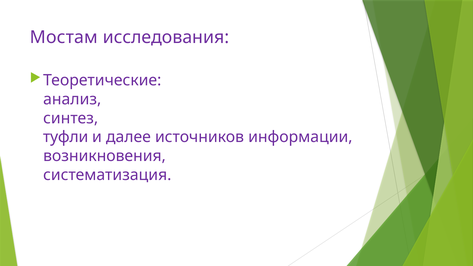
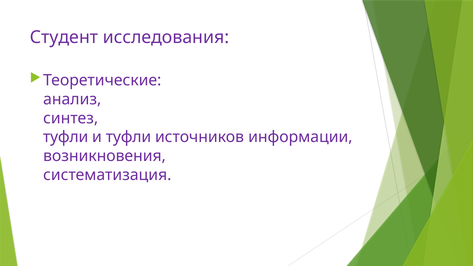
Мостам: Мостам -> Студент
и далее: далее -> туфли
